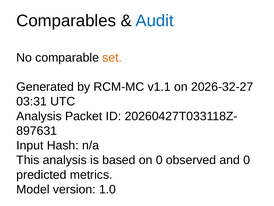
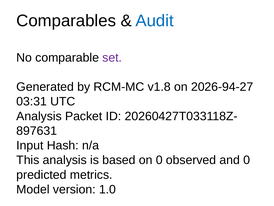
set colour: orange -> purple
v1.1: v1.1 -> v1.8
2026-32-27: 2026-32-27 -> 2026-94-27
